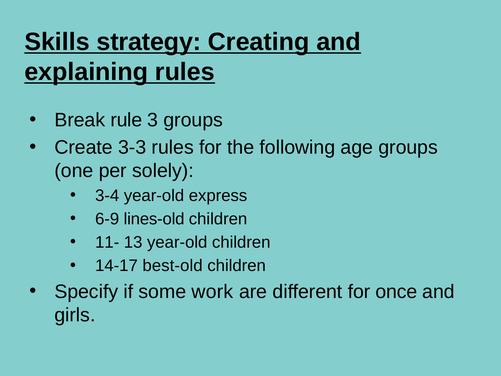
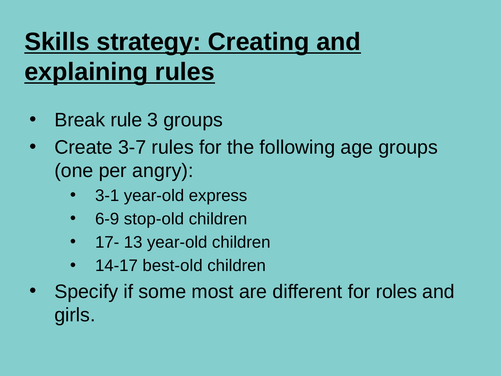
3-3: 3-3 -> 3-7
solely: solely -> angry
3-4: 3-4 -> 3-1
lines-old: lines-old -> stop-old
11-: 11- -> 17-
work: work -> most
once: once -> roles
